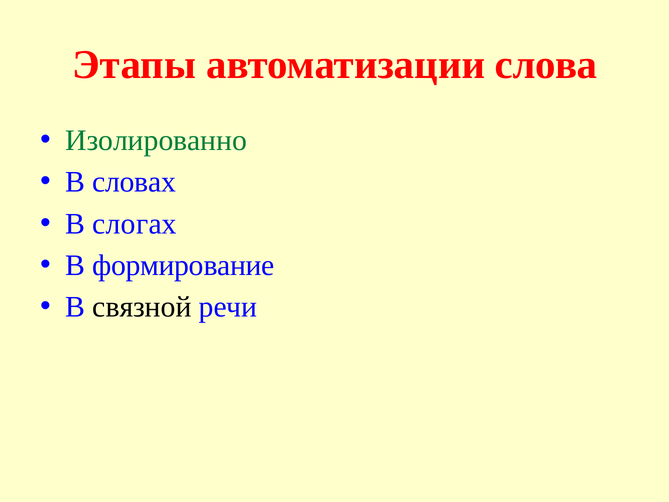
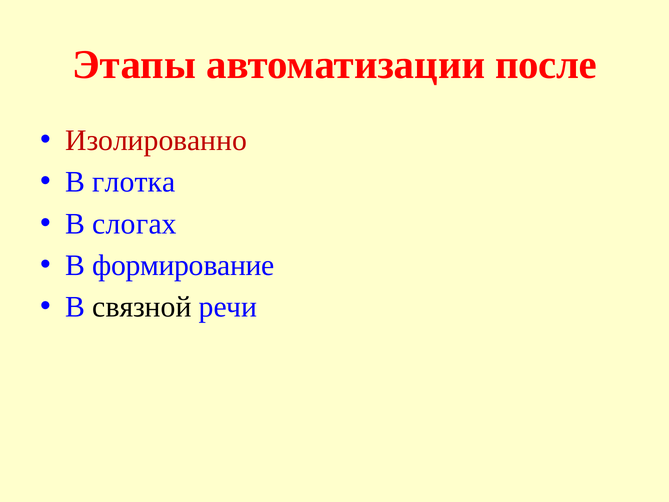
слова: слова -> после
Изолированно colour: green -> red
словах: словах -> глотка
